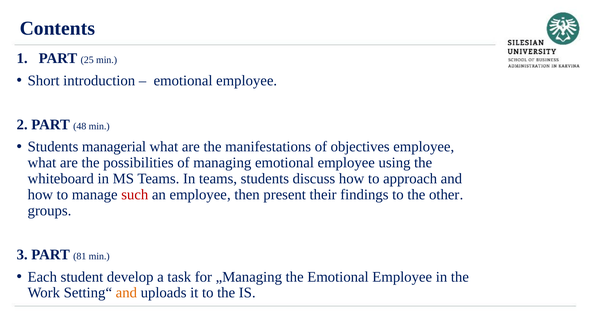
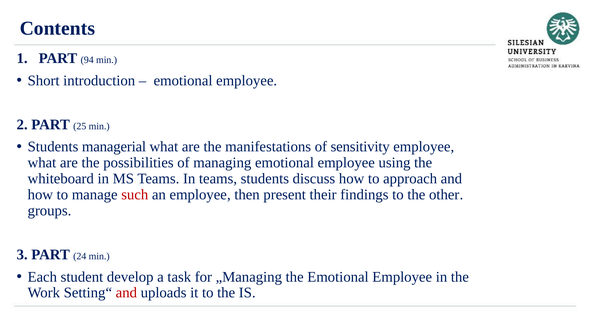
25: 25 -> 94
48: 48 -> 25
objectives: objectives -> sensitivity
81: 81 -> 24
and at (126, 293) colour: orange -> red
